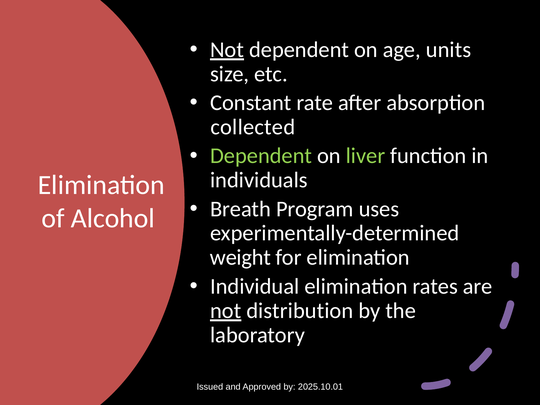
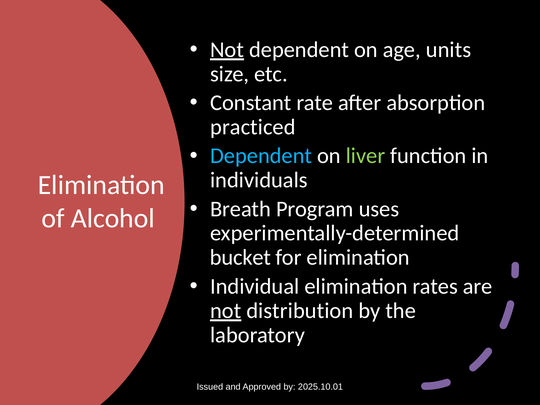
collected: collected -> practiced
Dependent at (261, 156) colour: light green -> light blue
weight: weight -> bucket
